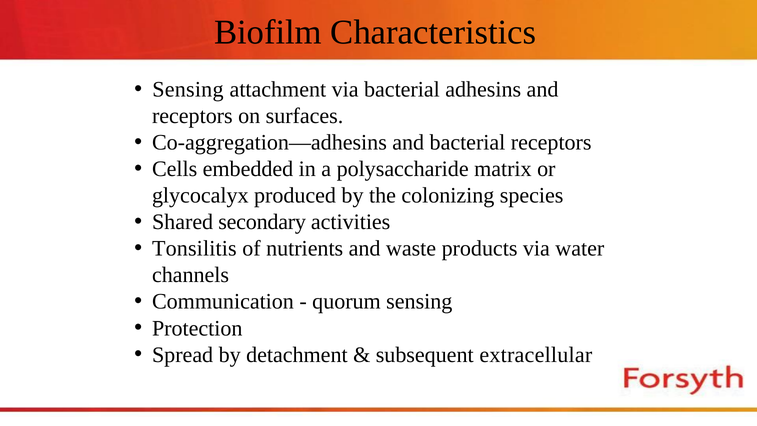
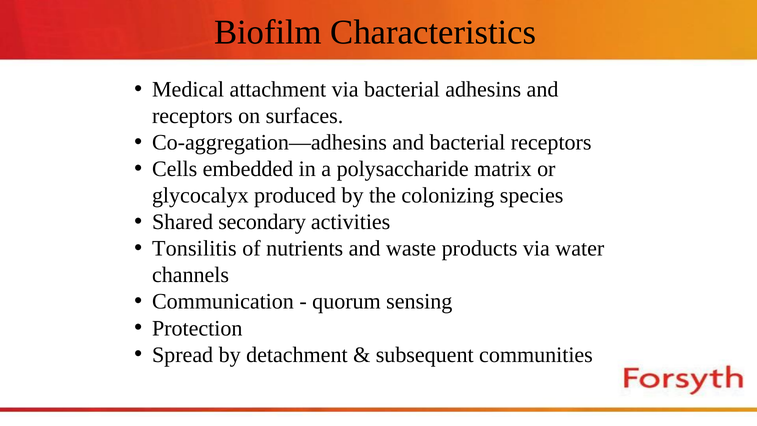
Sensing at (188, 89): Sensing -> Medical
extracellular: extracellular -> communities
